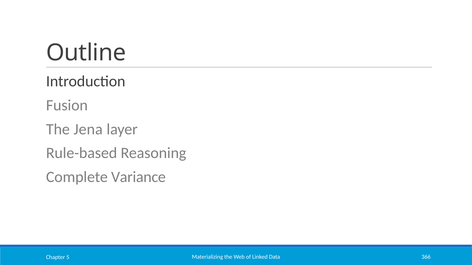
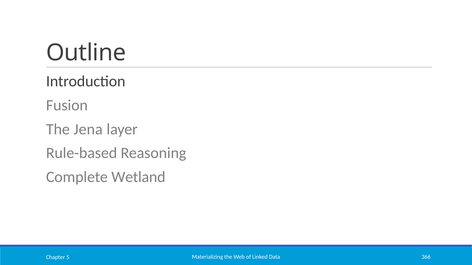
Variance: Variance -> Wetland
